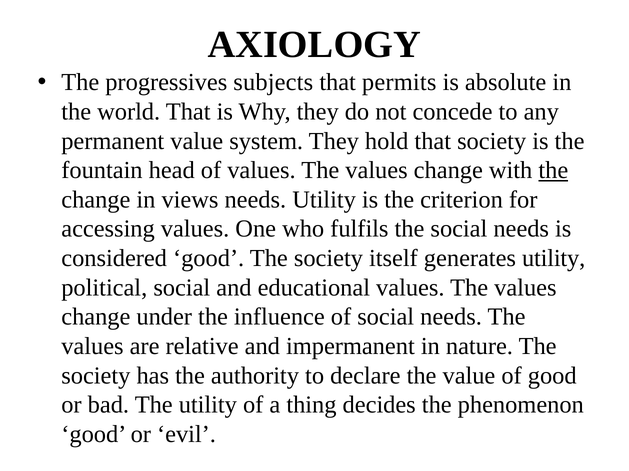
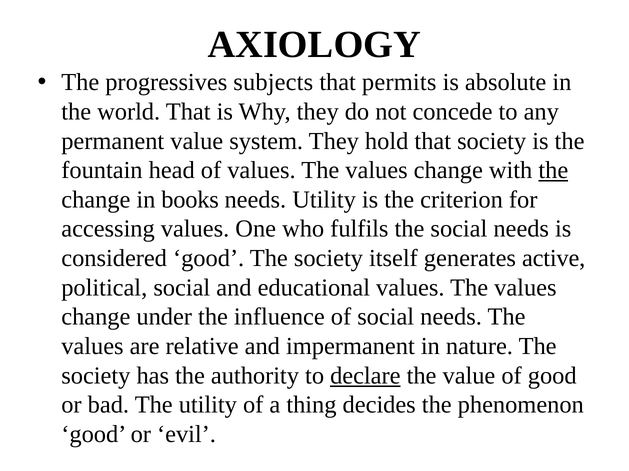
views: views -> books
generates utility: utility -> active
declare underline: none -> present
